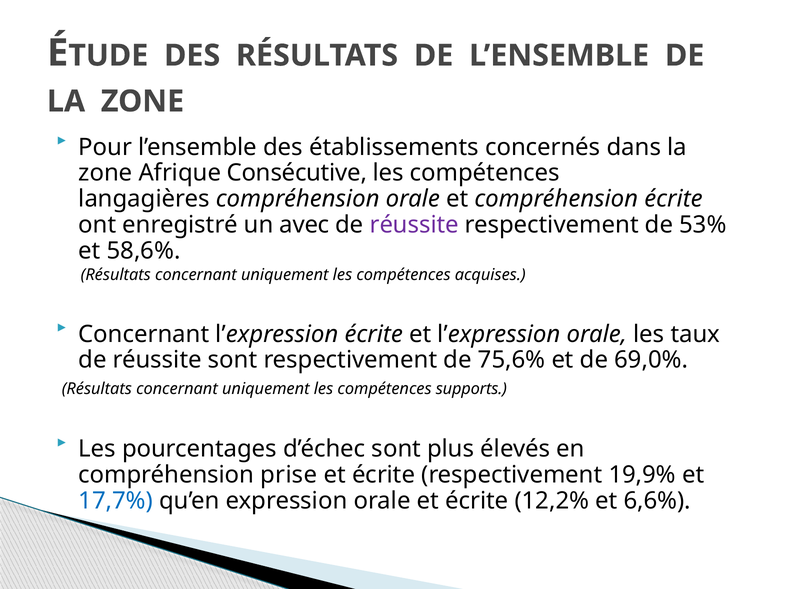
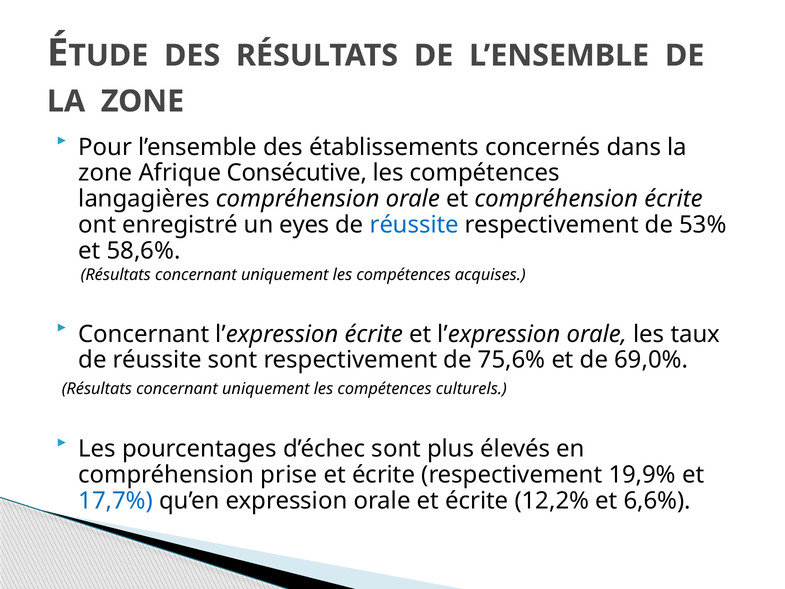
avec: avec -> eyes
réussite at (414, 225) colour: purple -> blue
supports: supports -> culturels
